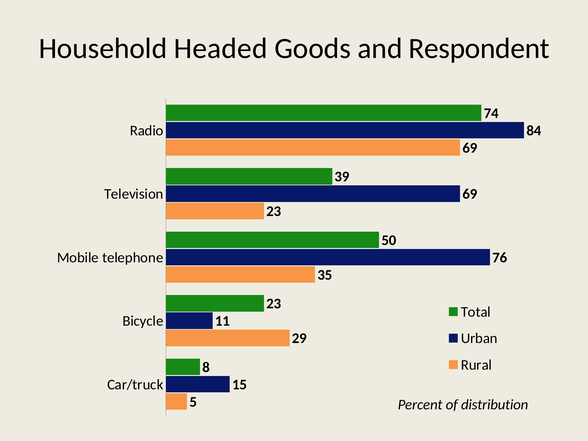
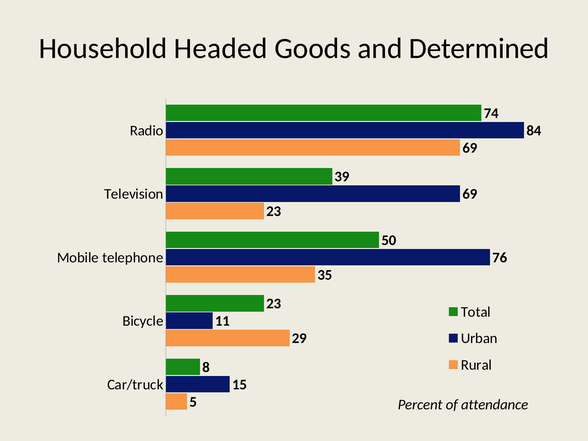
Respondent: Respondent -> Determined
distribution: distribution -> attendance
